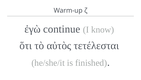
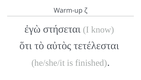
continue: continue -> στήσεται
